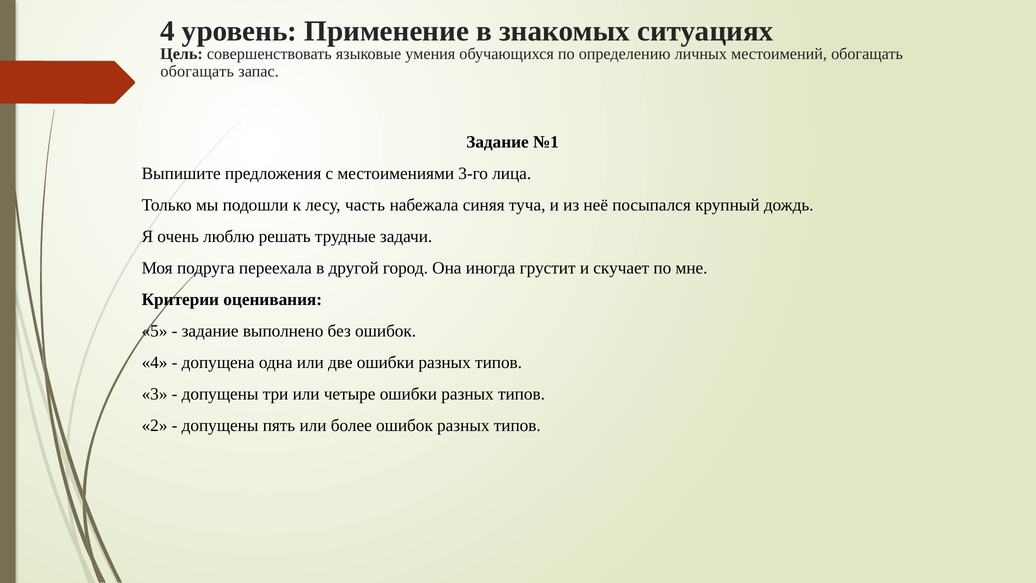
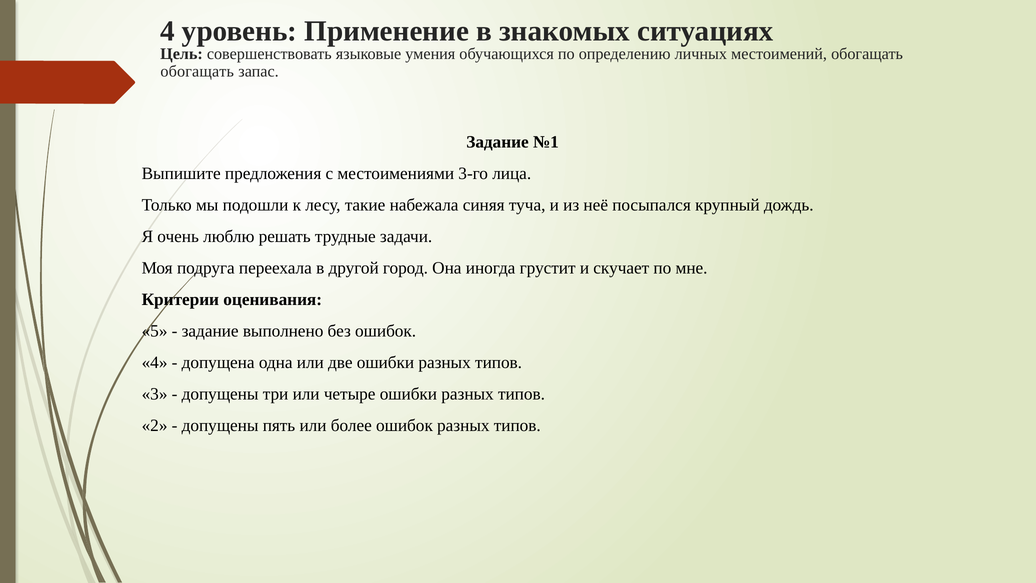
часть: часть -> такие
